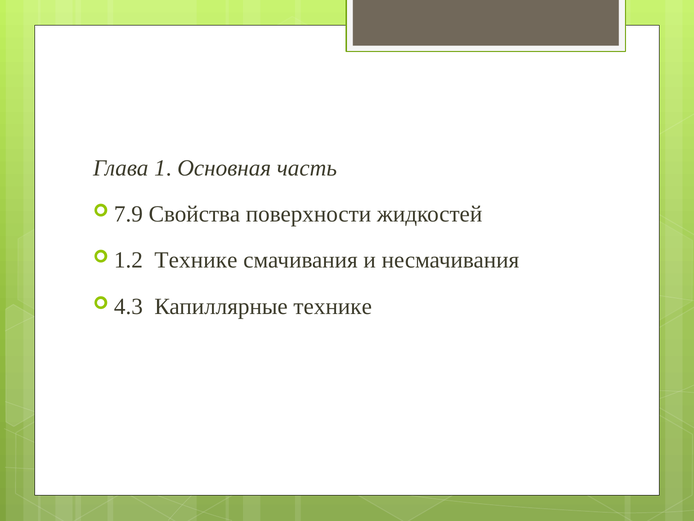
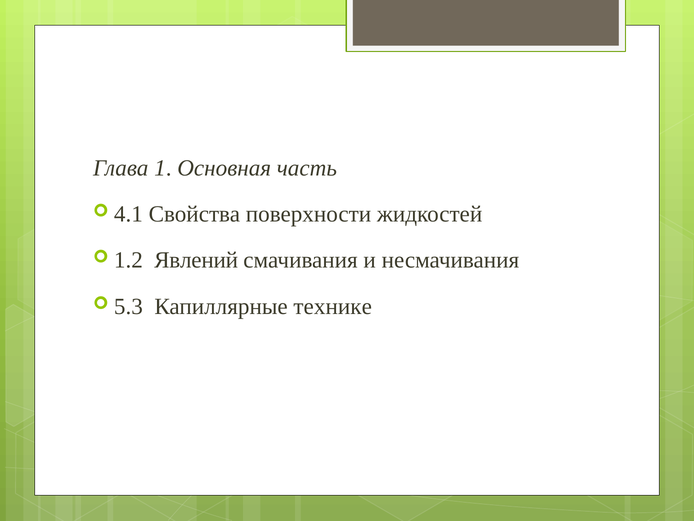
7.9: 7.9 -> 4.1
1.2 Технике: Технике -> Явлений
4.3: 4.3 -> 5.3
